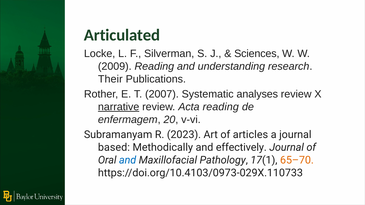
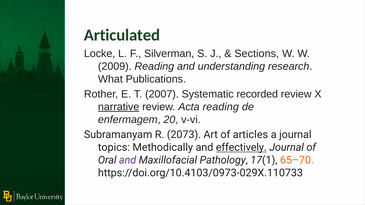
Sciences: Sciences -> Sections
Their: Their -> What
analyses: analyses -> recorded
2023: 2023 -> 2073
based: based -> topics
effectively underline: none -> present
and at (128, 160) colour: blue -> purple
